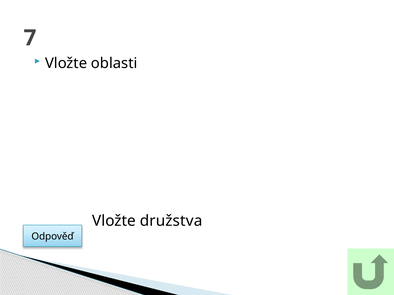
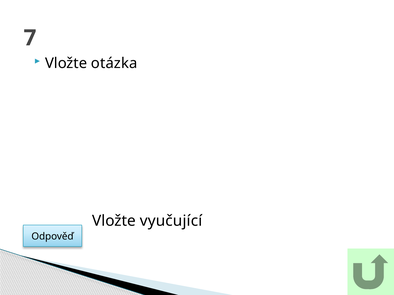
oblasti: oblasti -> otázka
družstva: družstva -> vyučující
